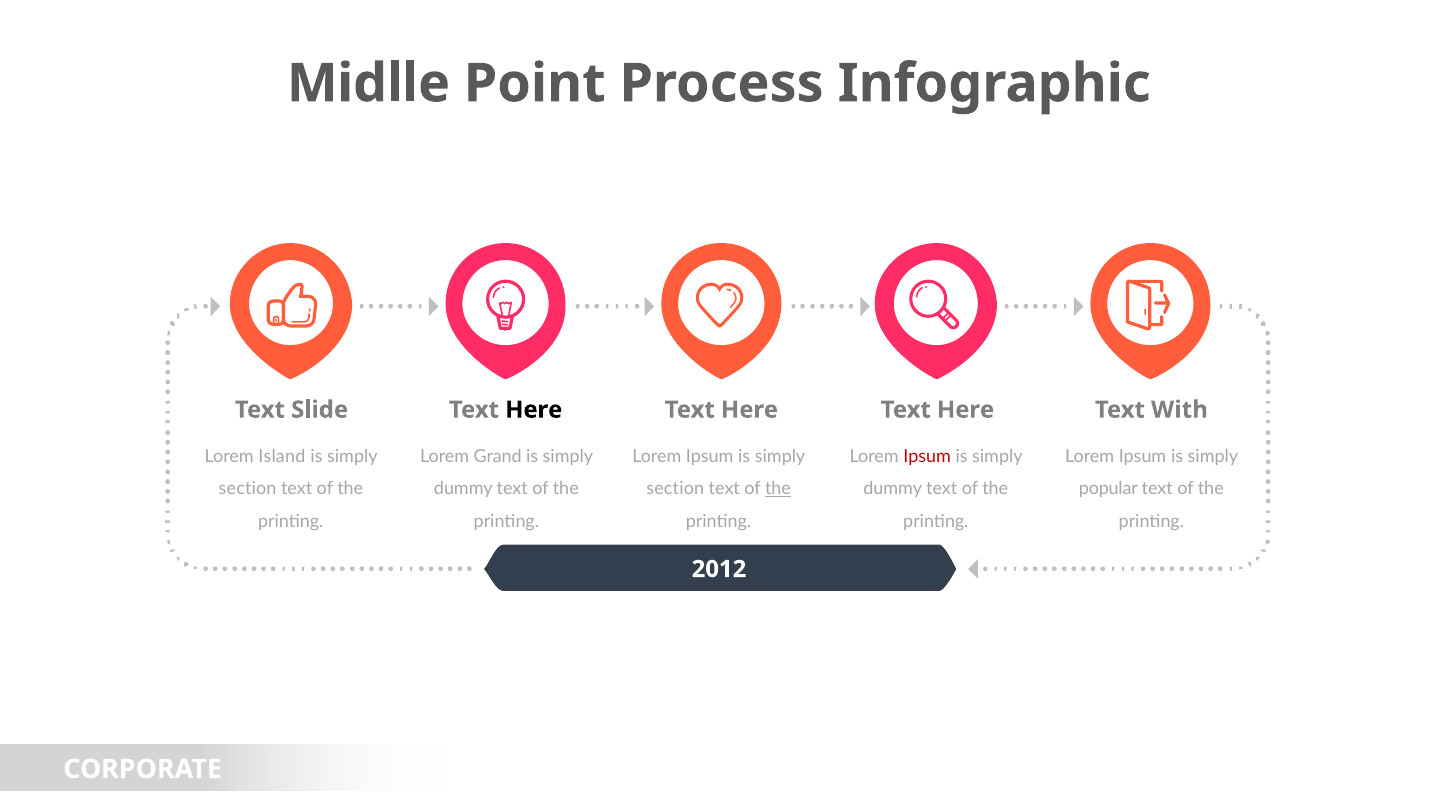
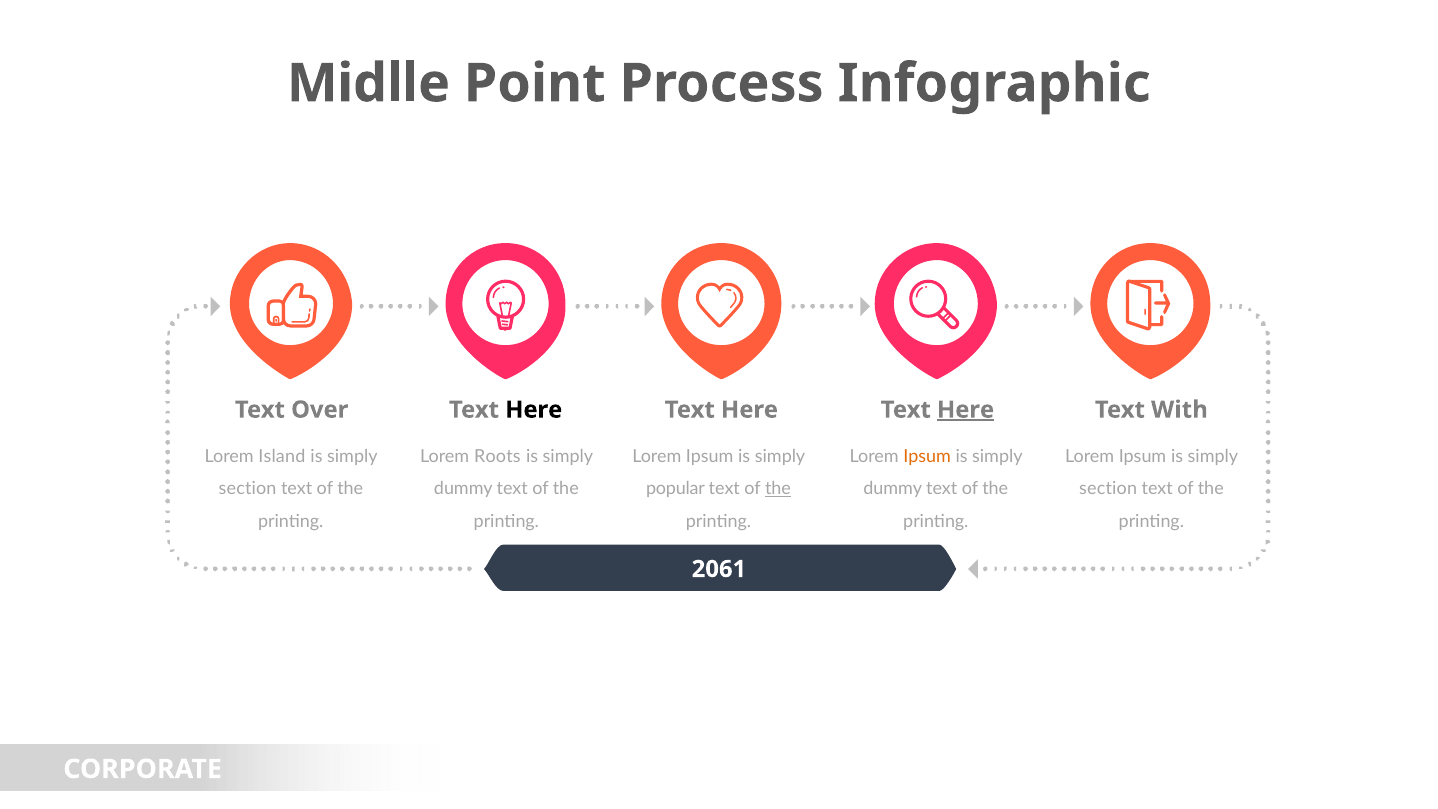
Slide: Slide -> Over
Here at (966, 410) underline: none -> present
Grand: Grand -> Roots
Ipsum at (927, 456) colour: red -> orange
section at (675, 489): section -> popular
popular at (1108, 489): popular -> section
2012: 2012 -> 2061
